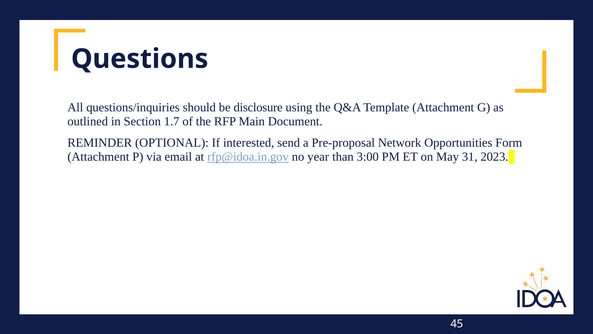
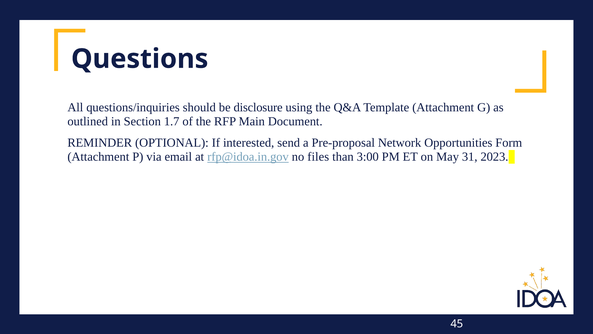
year: year -> files
